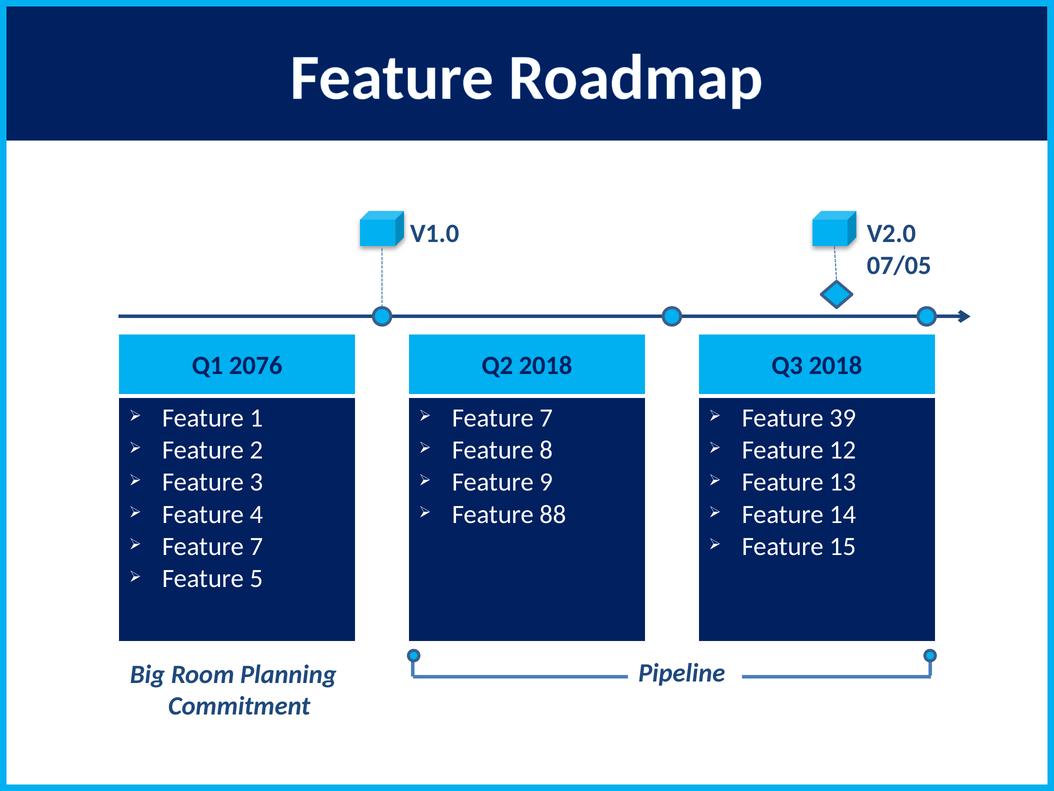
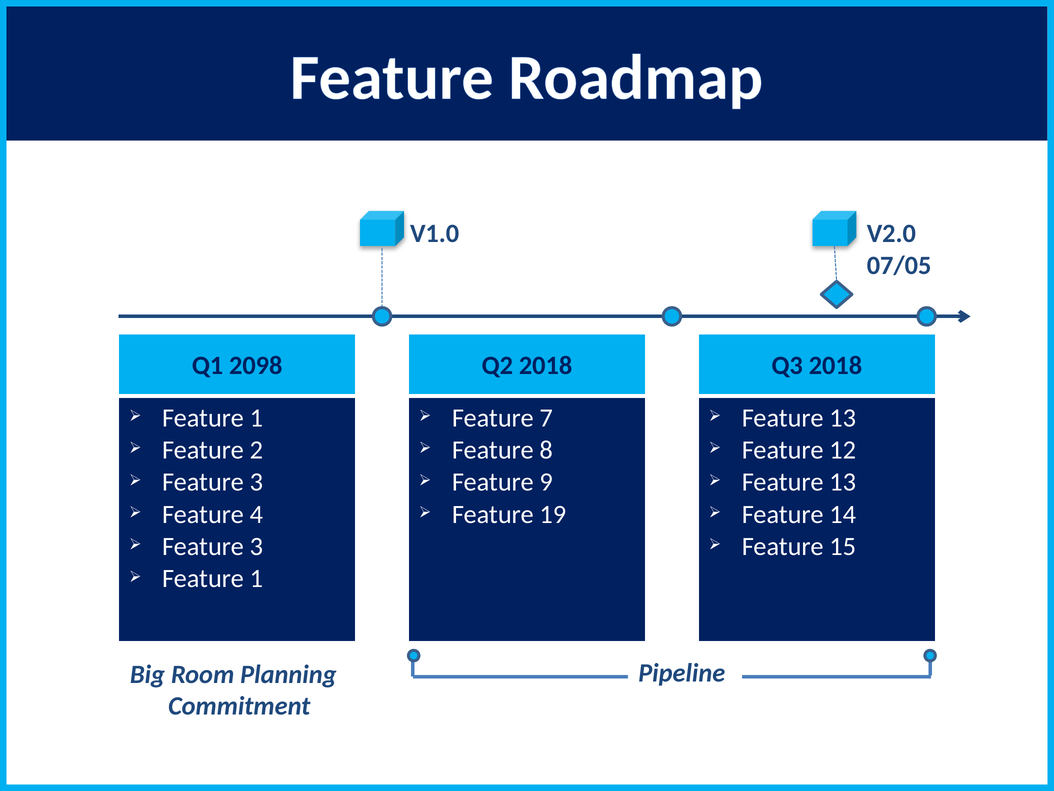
2076: 2076 -> 2098
39 at (843, 418): 39 -> 13
88: 88 -> 19
7 at (256, 546): 7 -> 3
5 at (256, 578): 5 -> 1
